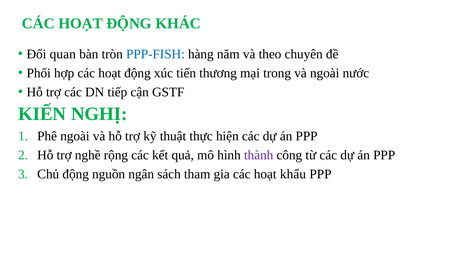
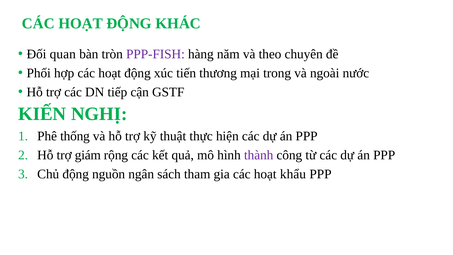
PPP-FISH colour: blue -> purple
Phê ngoài: ngoài -> thống
nghề: nghề -> giám
